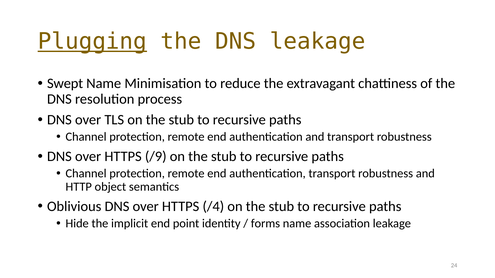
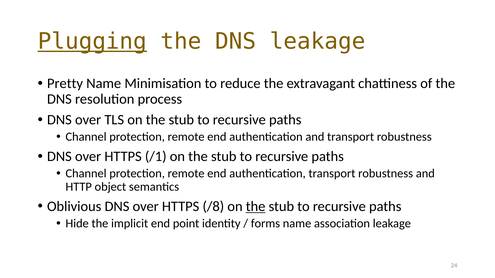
Swept: Swept -> Pretty
/9: /9 -> /1
/4: /4 -> /8
the at (256, 207) underline: none -> present
